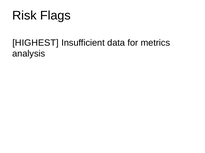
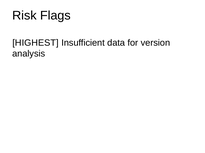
metrics: metrics -> version
